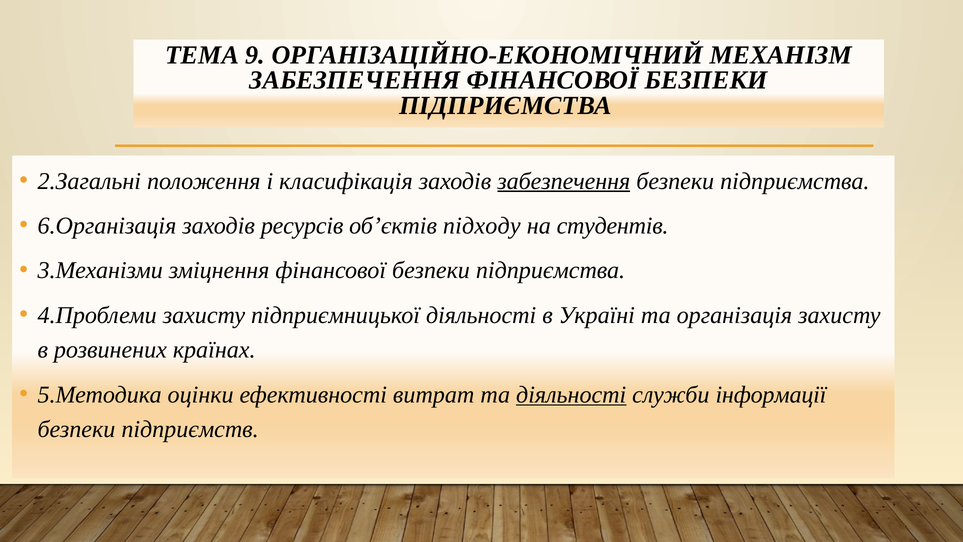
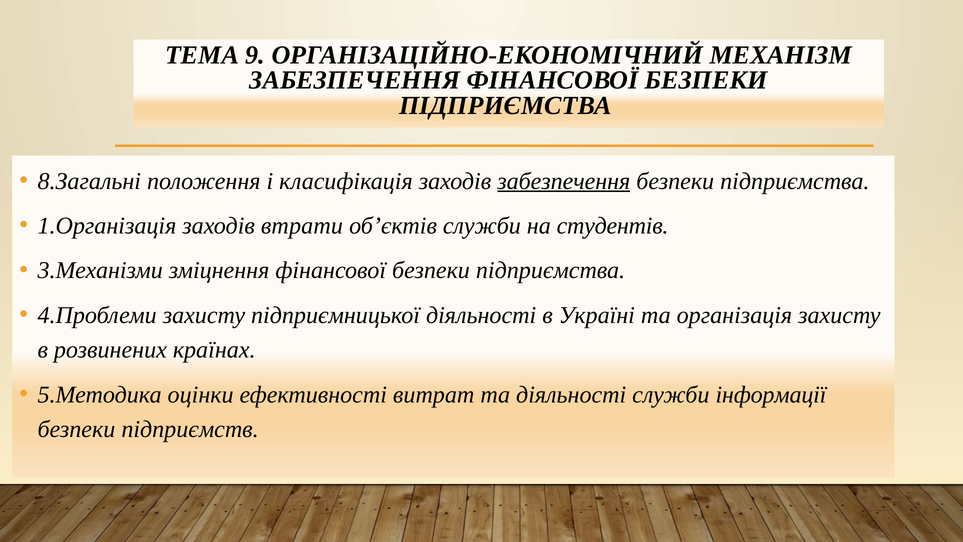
2.Загальні: 2.Загальні -> 8.Загальні
6.Організація: 6.Організація -> 1.Організація
ресурсів: ресурсів -> втрати
об’єктів підходу: підходу -> служби
діяльності at (571, 394) underline: present -> none
